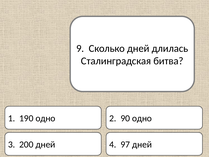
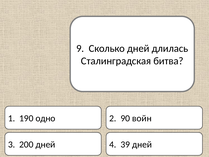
90 одно: одно -> войн
97: 97 -> 39
